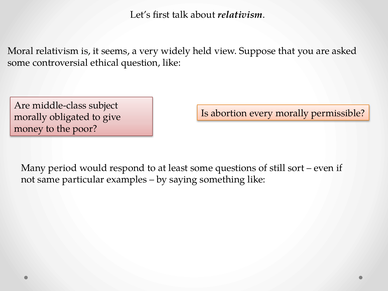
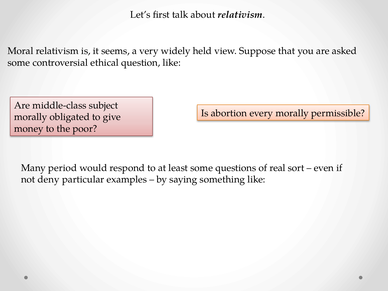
still: still -> real
same: same -> deny
